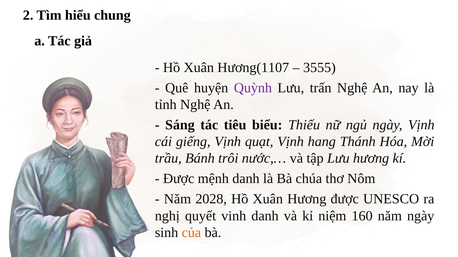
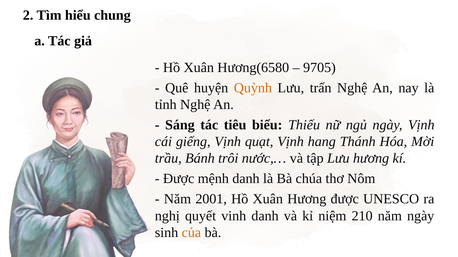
Hương(1107: Hương(1107 -> Hương(6580
3555: 3555 -> 9705
Quỳnh colour: purple -> orange
2028: 2028 -> 2001
160: 160 -> 210
